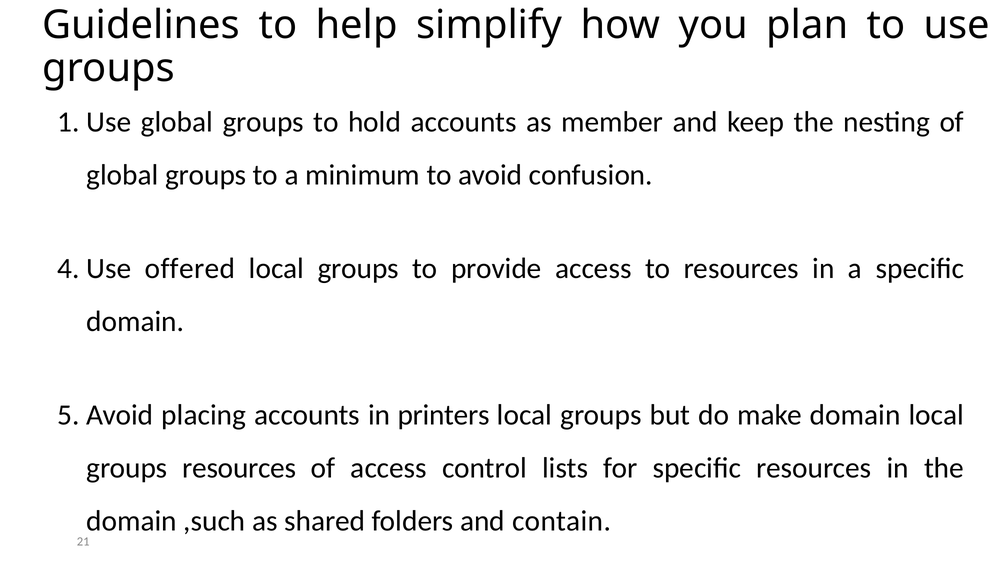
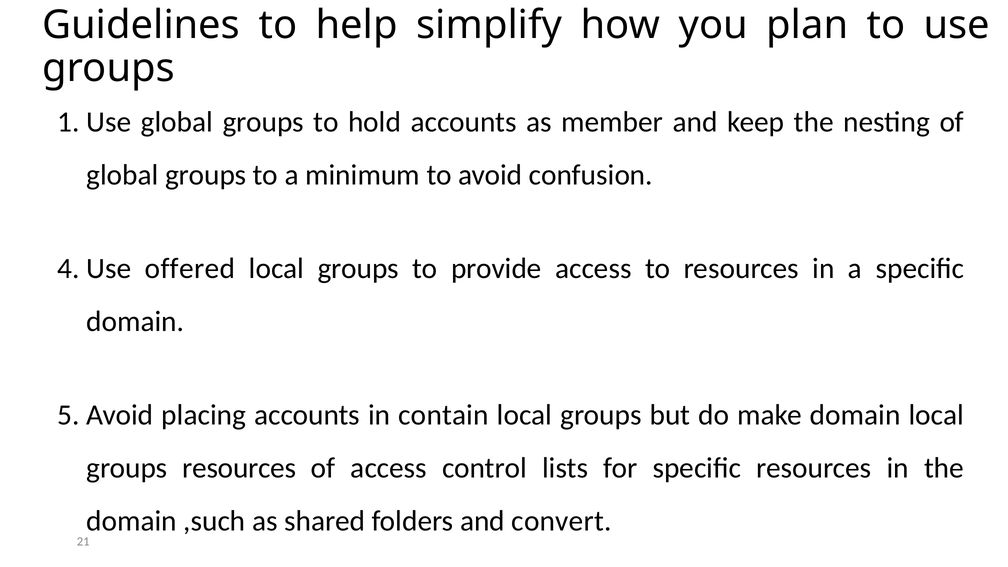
printers: printers -> contain
contain: contain -> convert
